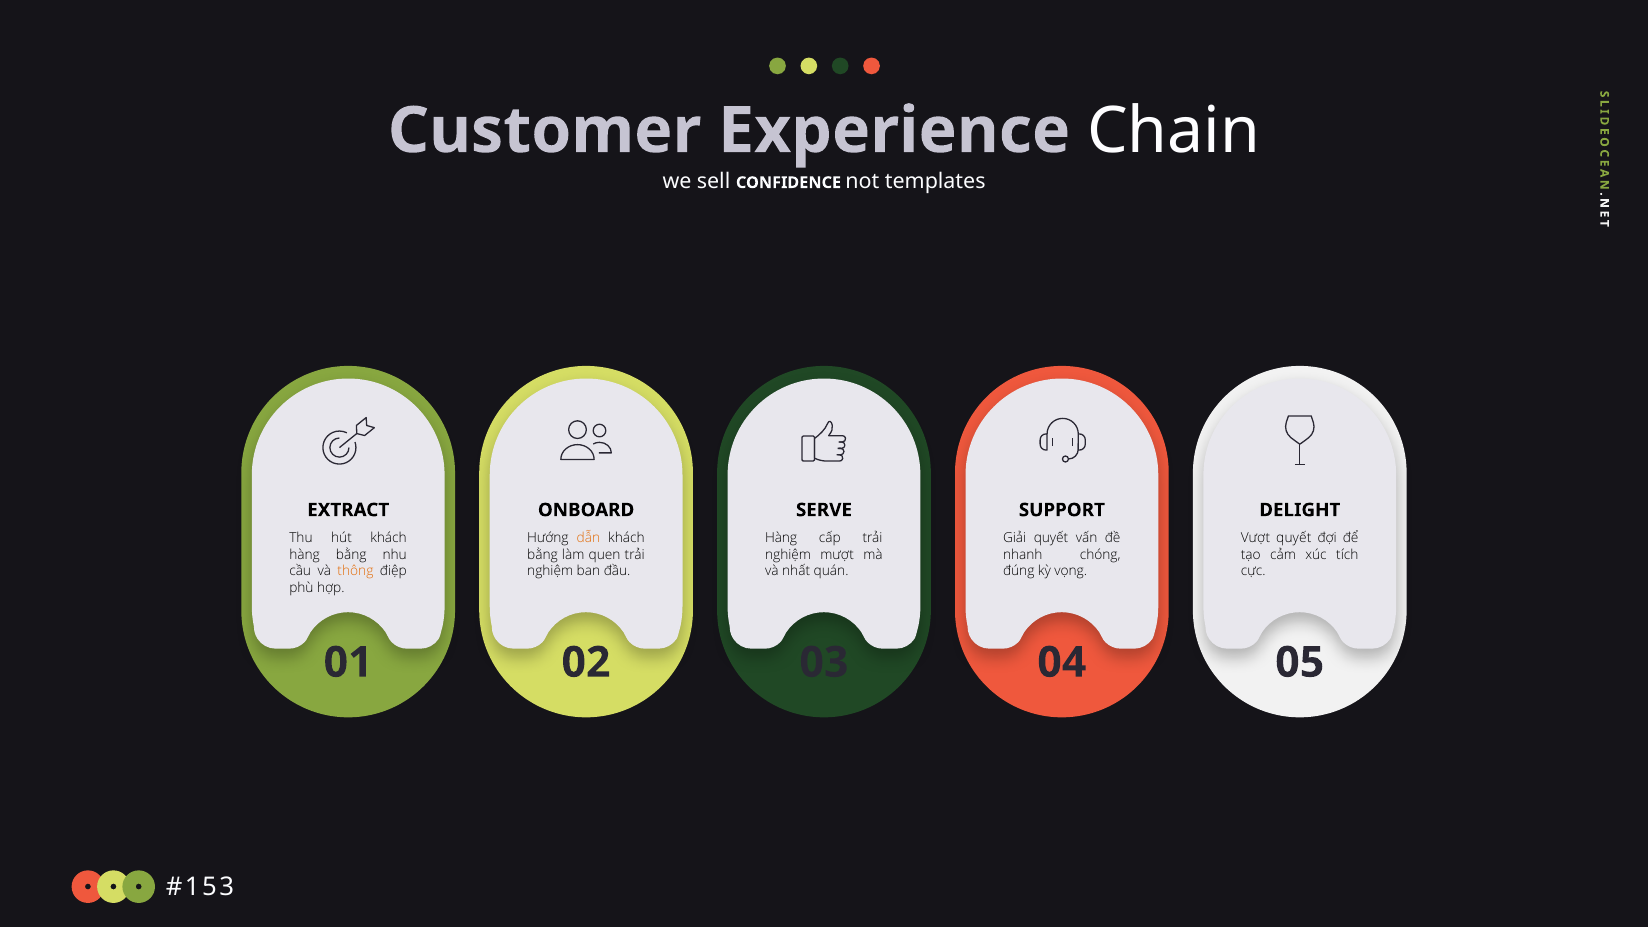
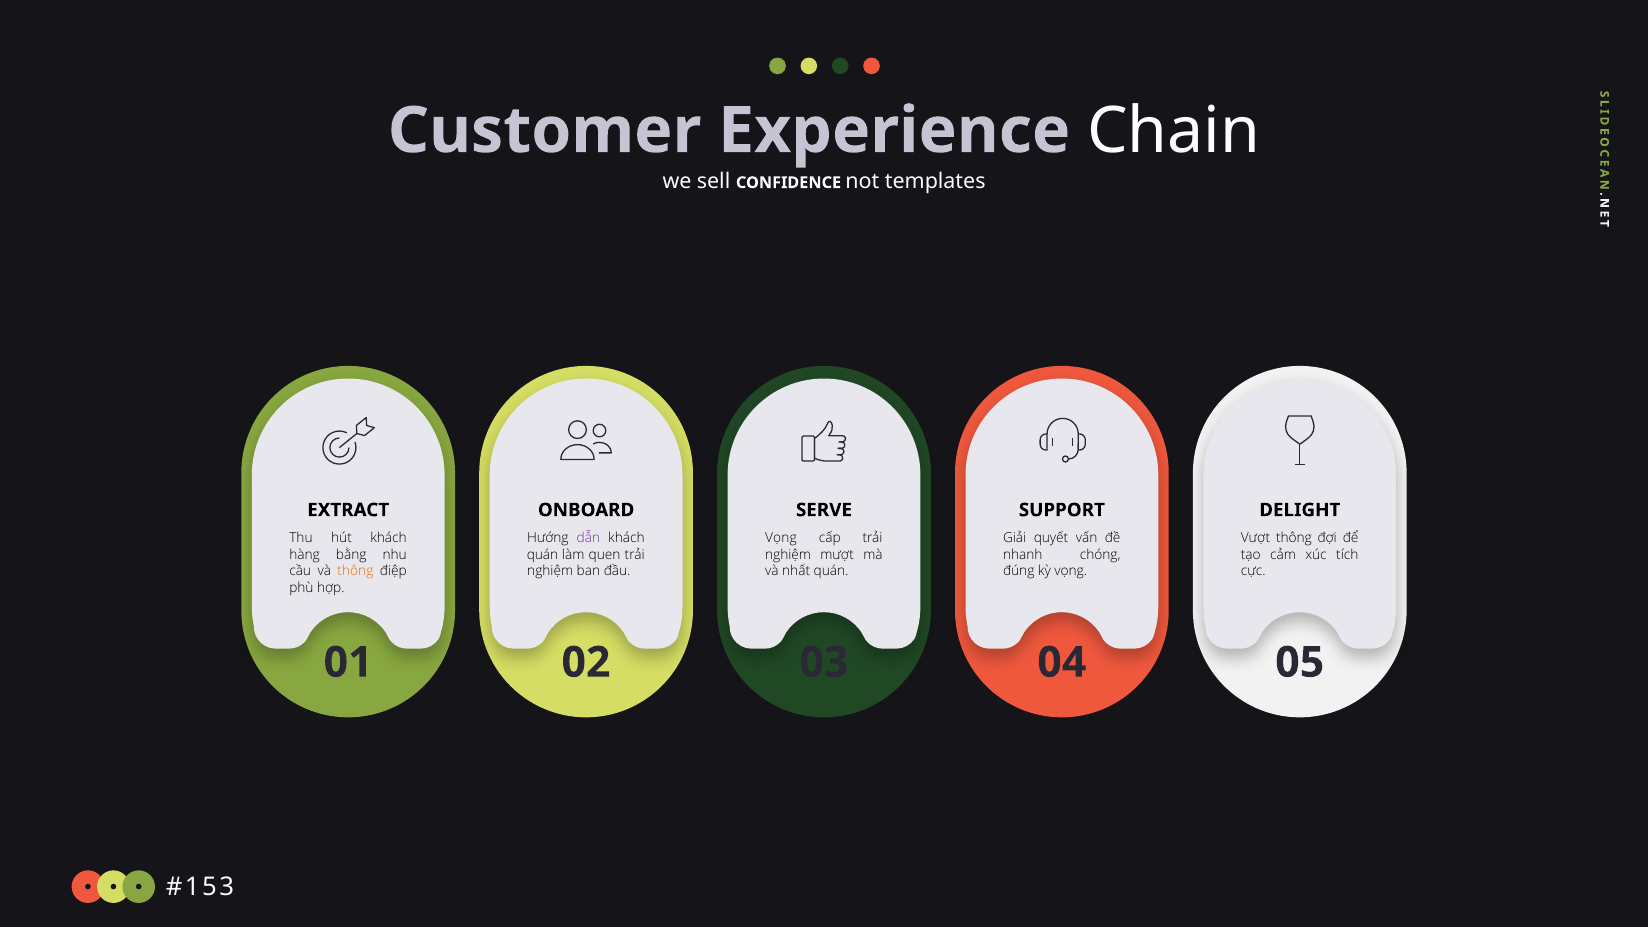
dẫn colour: orange -> purple
Hàng at (781, 538): Hàng -> Vọng
Vượt quyết: quyết -> thông
bằng at (543, 555): bằng -> quán
